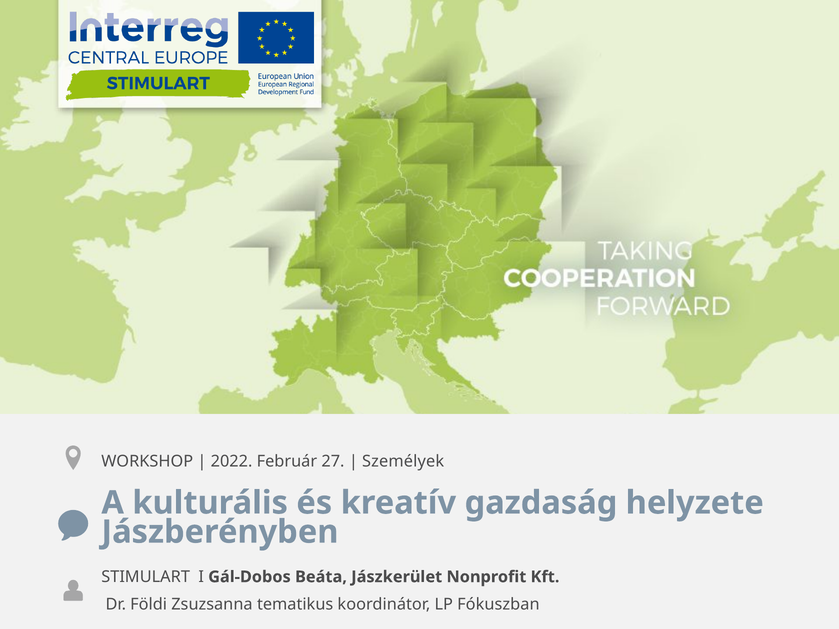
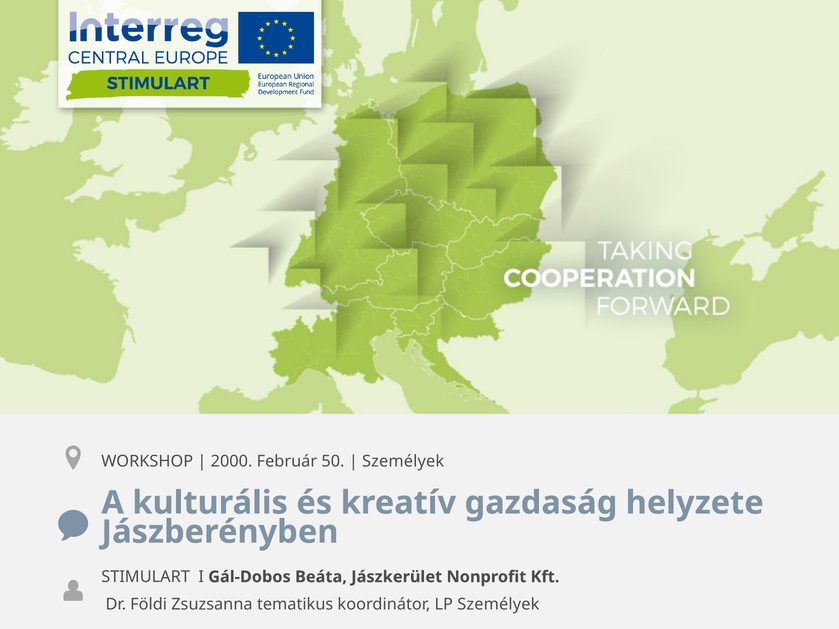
2022: 2022 -> 2000
27: 27 -> 50
LP Fókuszban: Fókuszban -> Személyek
